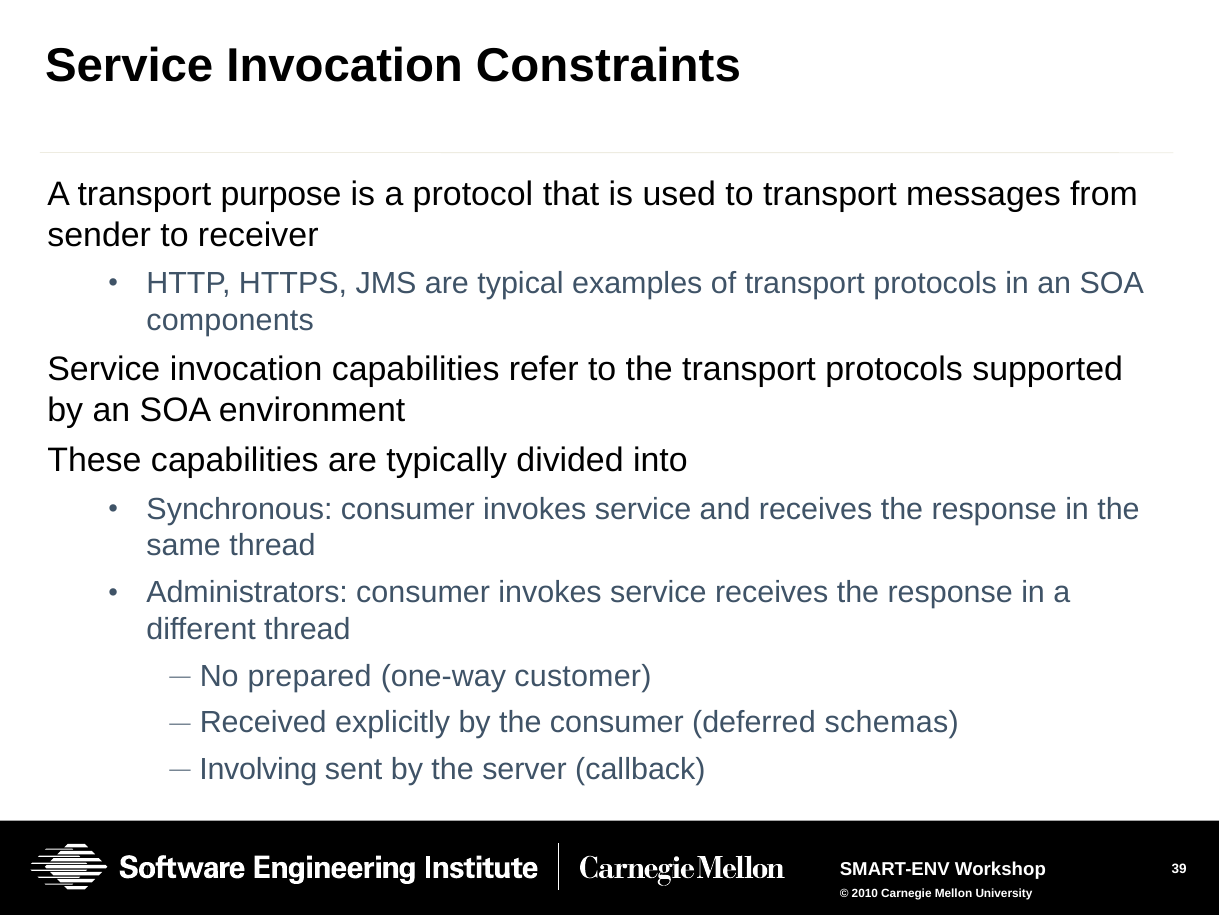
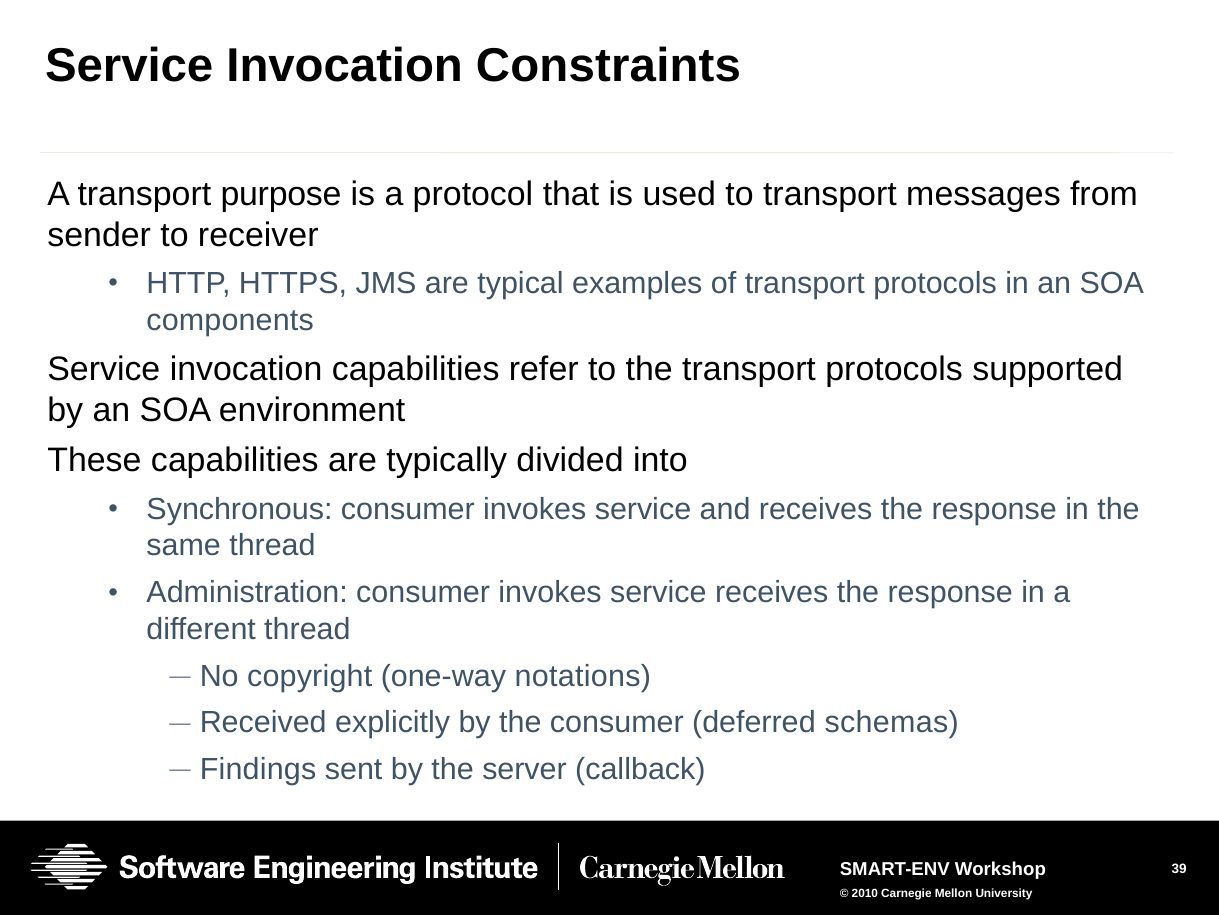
Administrators: Administrators -> Administration
prepared: prepared -> copyright
customer: customer -> notations
Involving: Involving -> Findings
